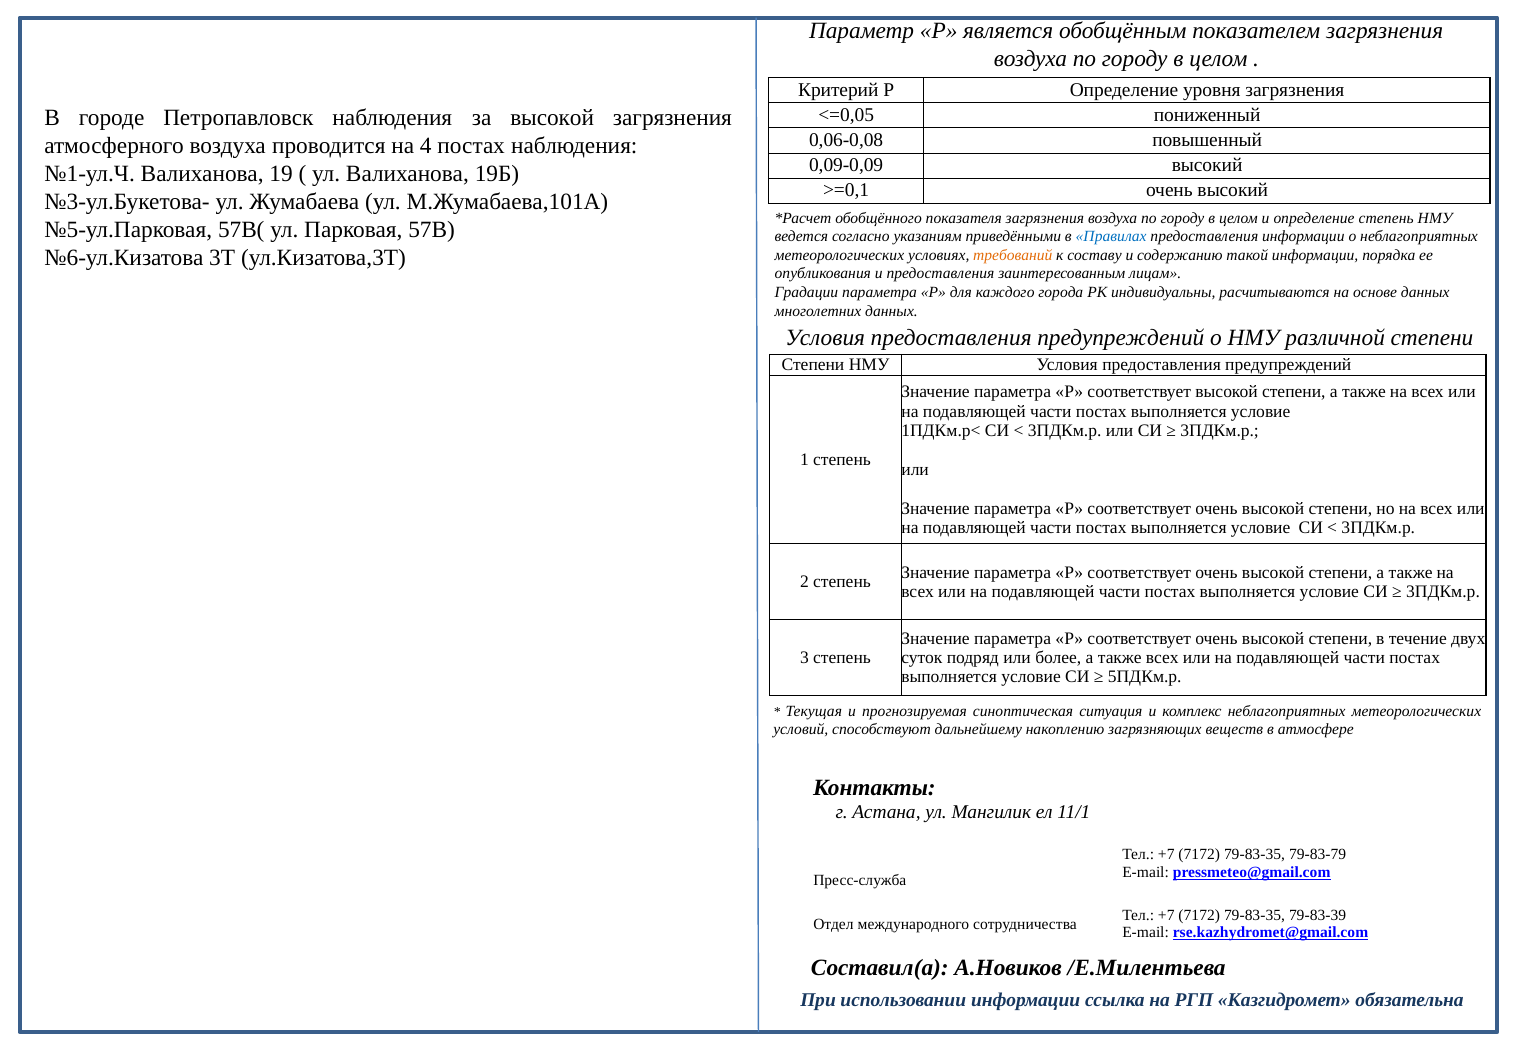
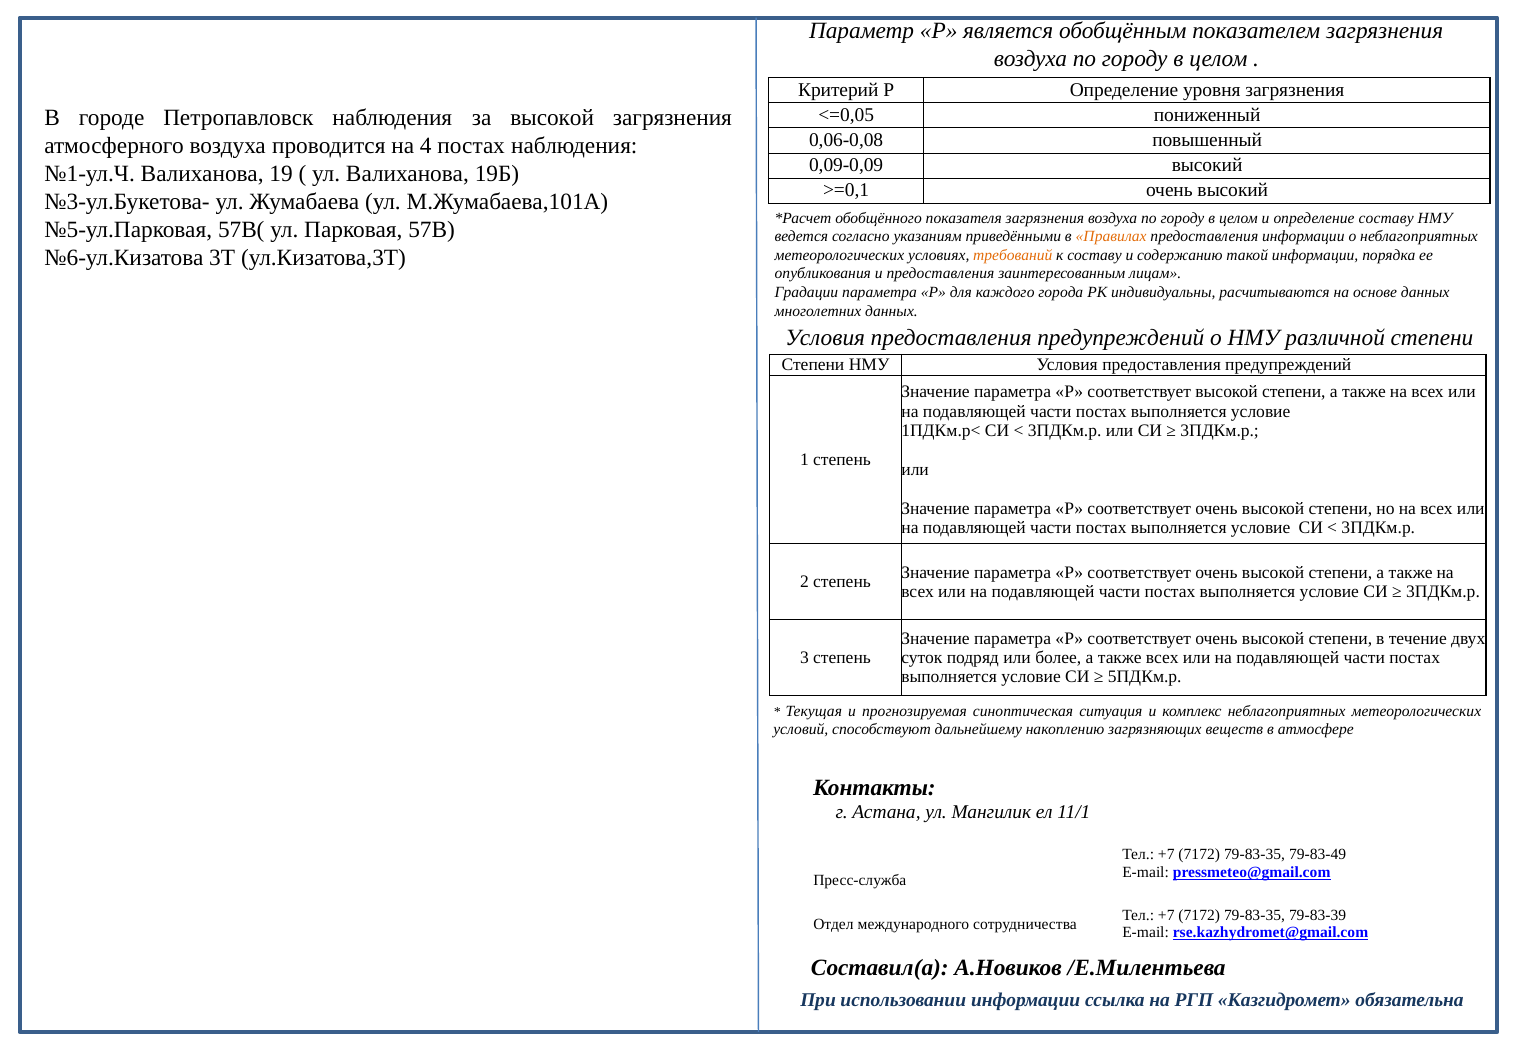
определение степень: степень -> составу
Правилах colour: blue -> orange
79-83-79: 79-83-79 -> 79-83-49
